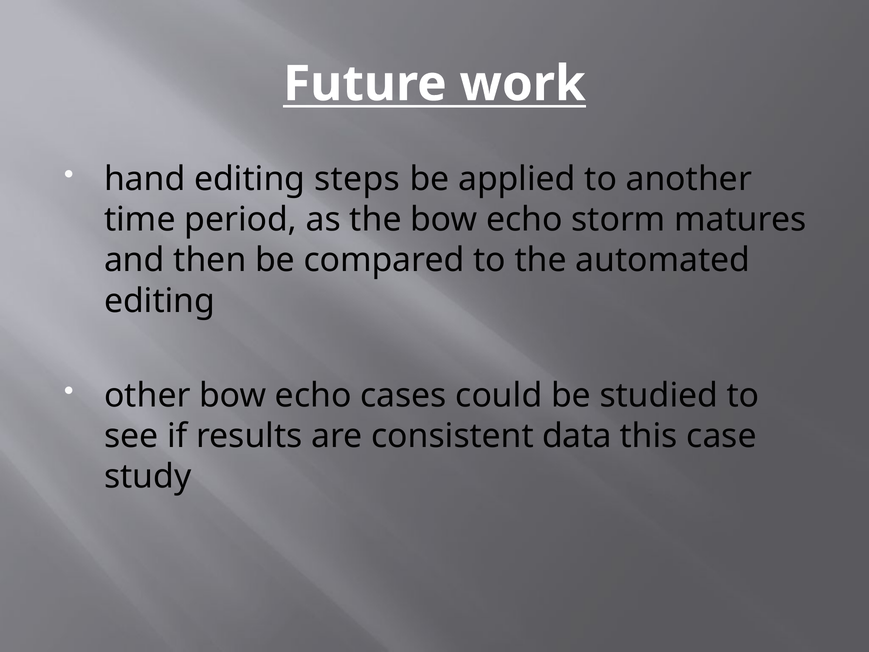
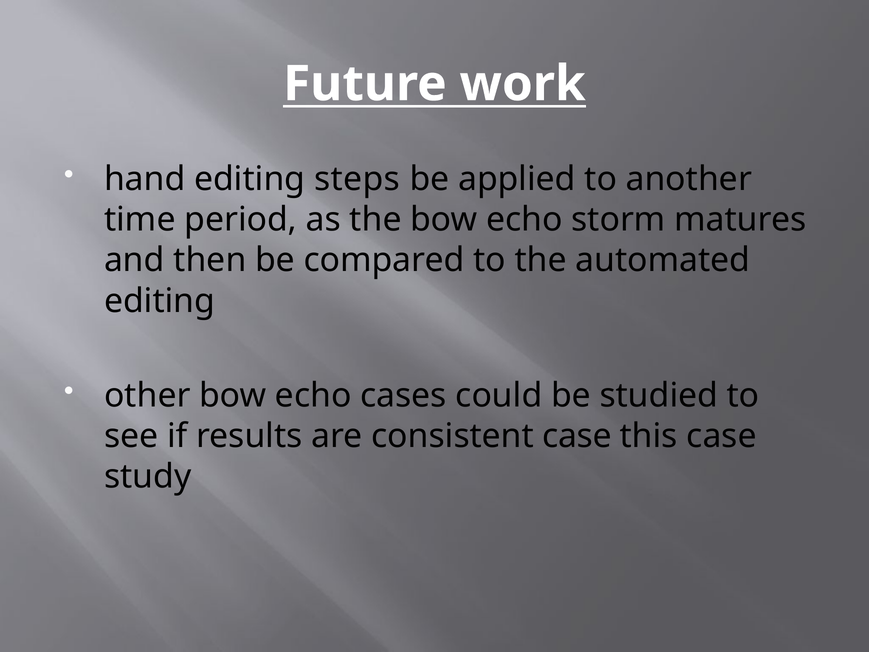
consistent data: data -> case
